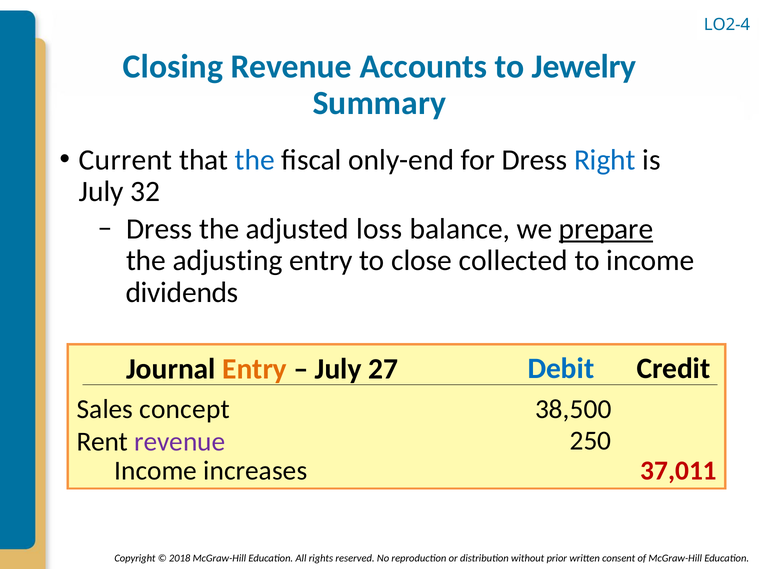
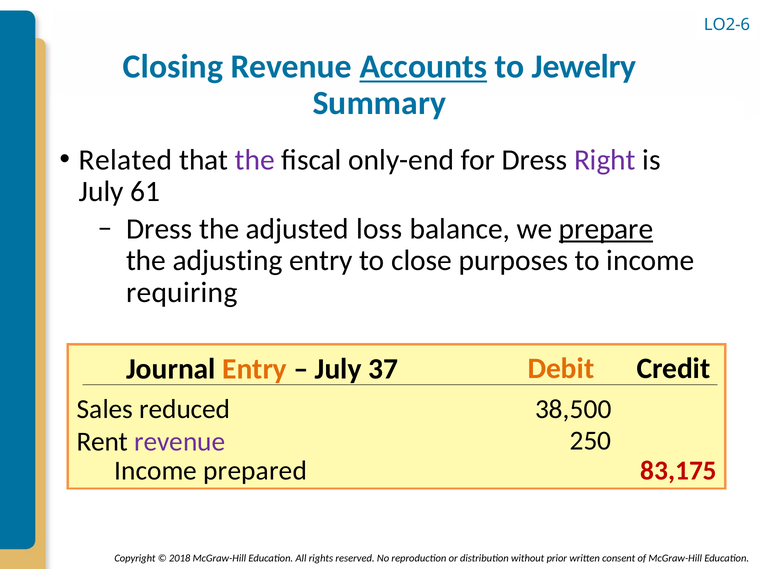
LO2-4: LO2-4 -> LO2-6
Accounts underline: none -> present
Current: Current -> Related
the at (255, 160) colour: blue -> purple
Right colour: blue -> purple
32: 32 -> 61
collected: collected -> purposes
dividends: dividends -> requiring
Debit colour: blue -> orange
27: 27 -> 37
concept: concept -> reduced
increases: increases -> prepared
37,011: 37,011 -> 83,175
